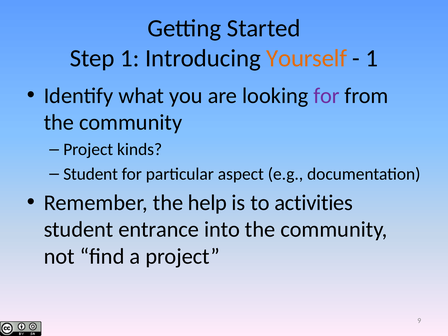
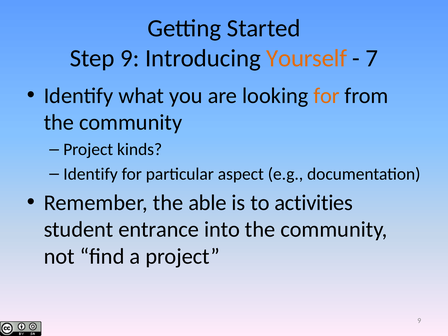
Step 1: 1 -> 9
1 at (372, 58): 1 -> 7
for at (327, 96) colour: purple -> orange
Student at (91, 174): Student -> Identify
help: help -> able
